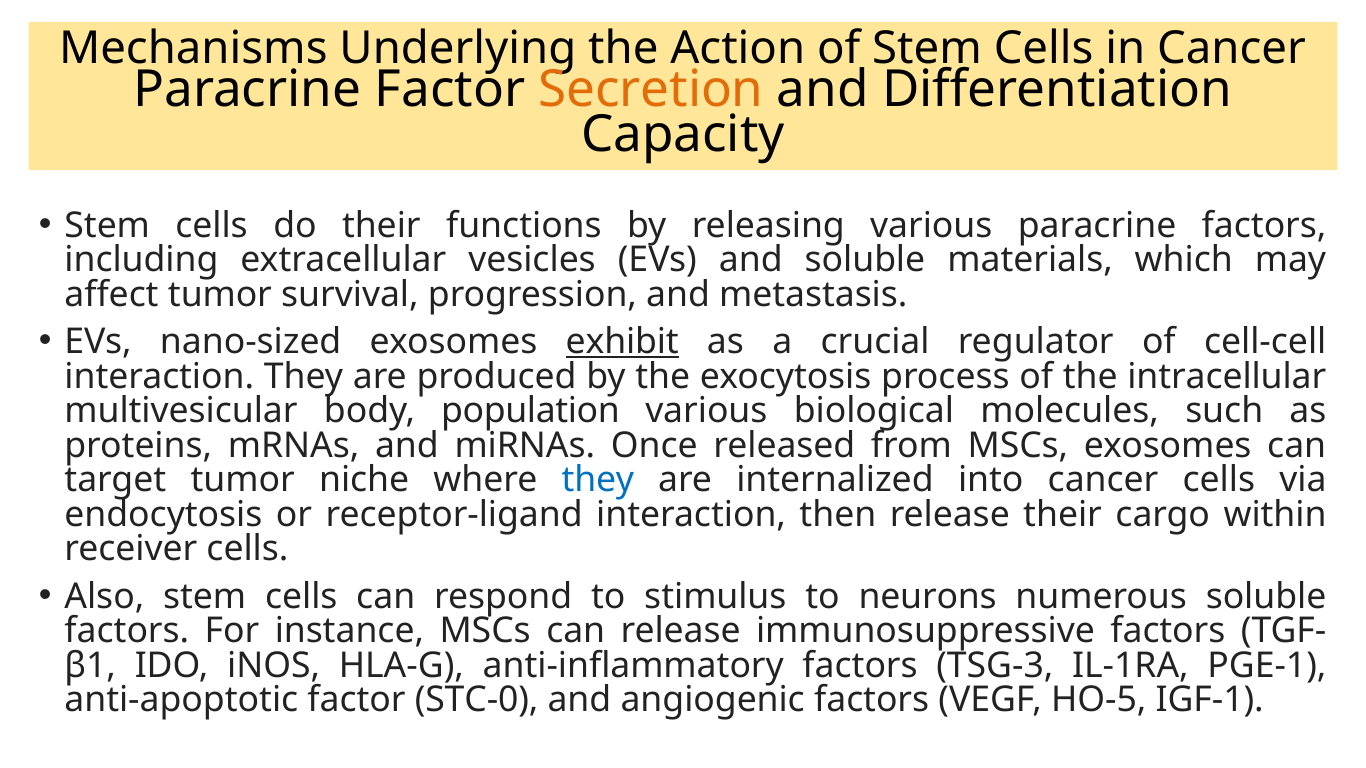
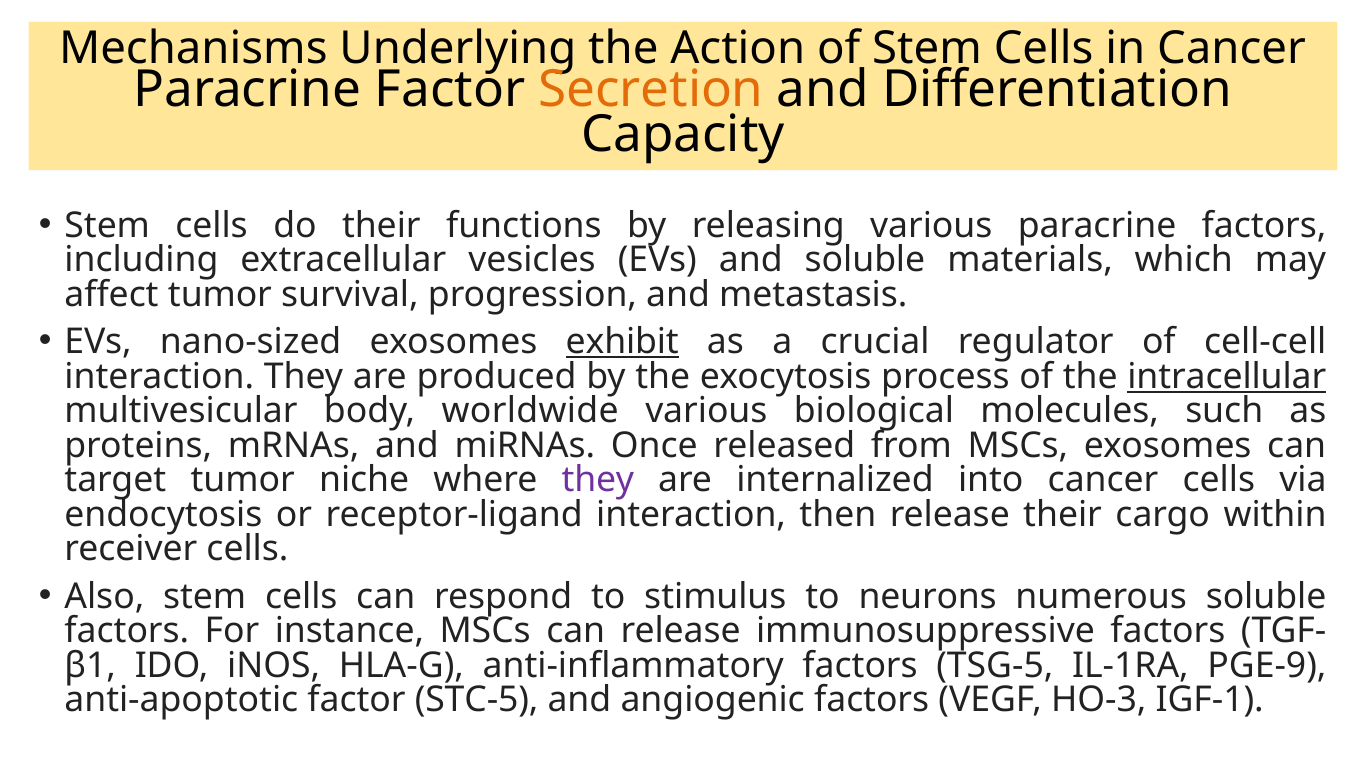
intracellular underline: none -> present
population: population -> worldwide
they at (598, 480) colour: blue -> purple
TSG-3: TSG-3 -> TSG-5
PGE-1: PGE-1 -> PGE-9
STC-0: STC-0 -> STC-5
HO-5: HO-5 -> HO-3
